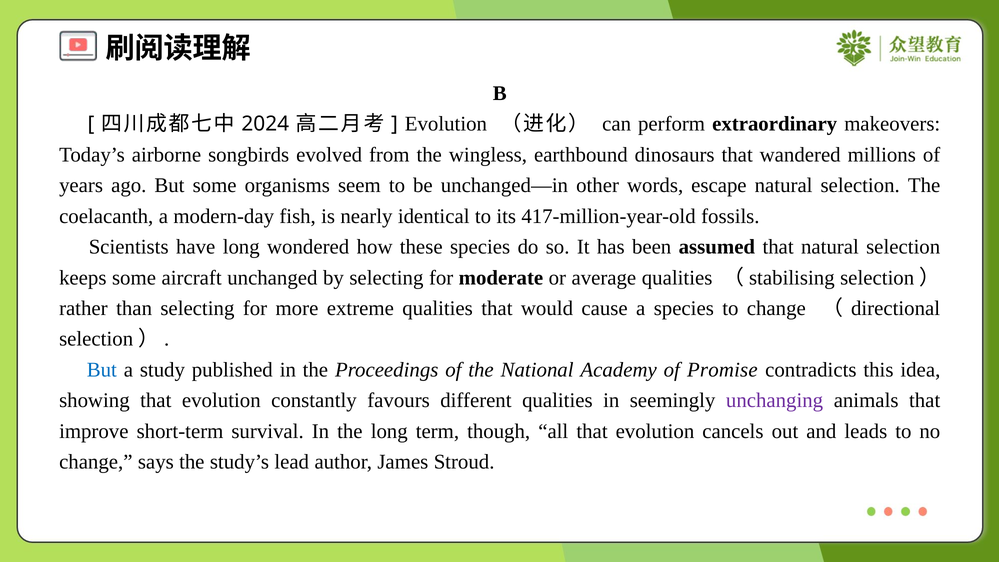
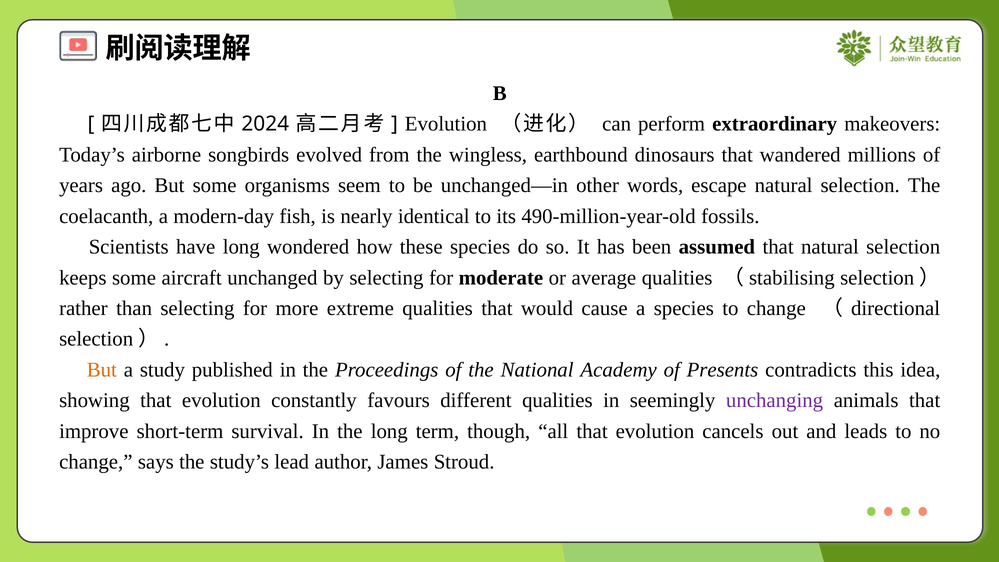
417-million-year-old: 417-million-year-old -> 490-million-year-old
But at (102, 370) colour: blue -> orange
Promise: Promise -> Presents
